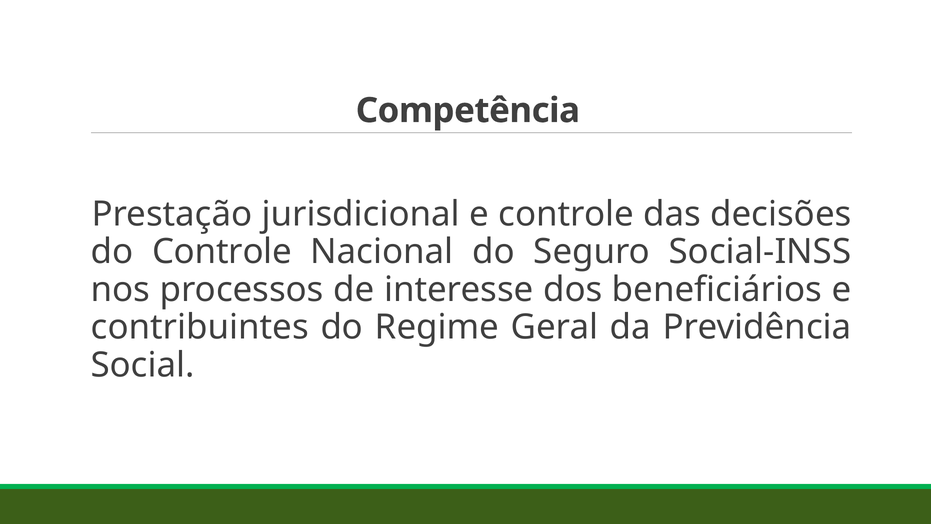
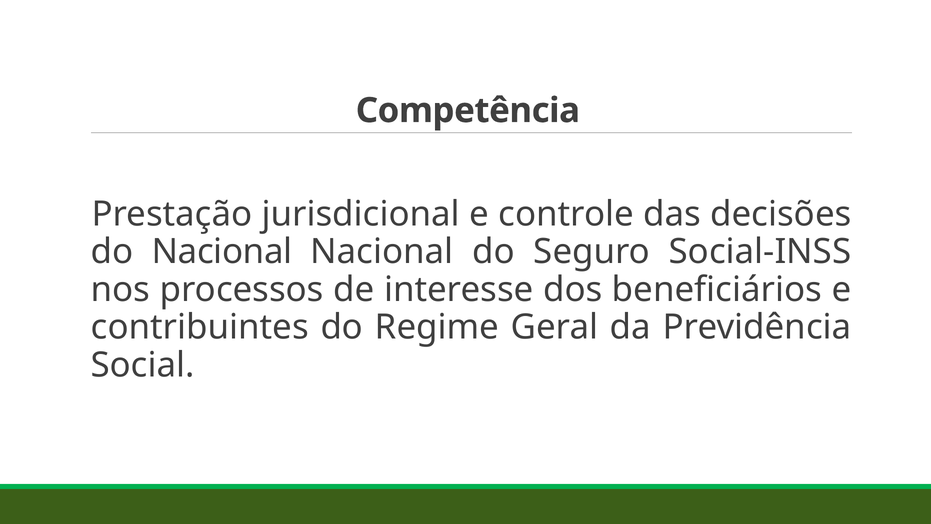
do Controle: Controle -> Nacional
